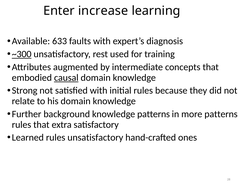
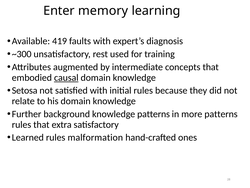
increase: increase -> memory
633: 633 -> 419
~300 underline: present -> none
Strong: Strong -> Setosa
rules unsatisfactory: unsatisfactory -> malformation
